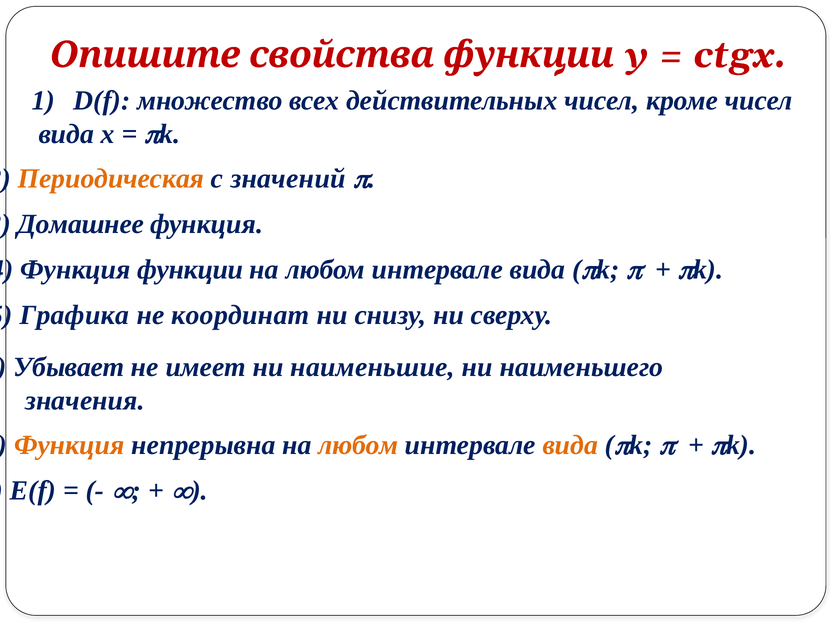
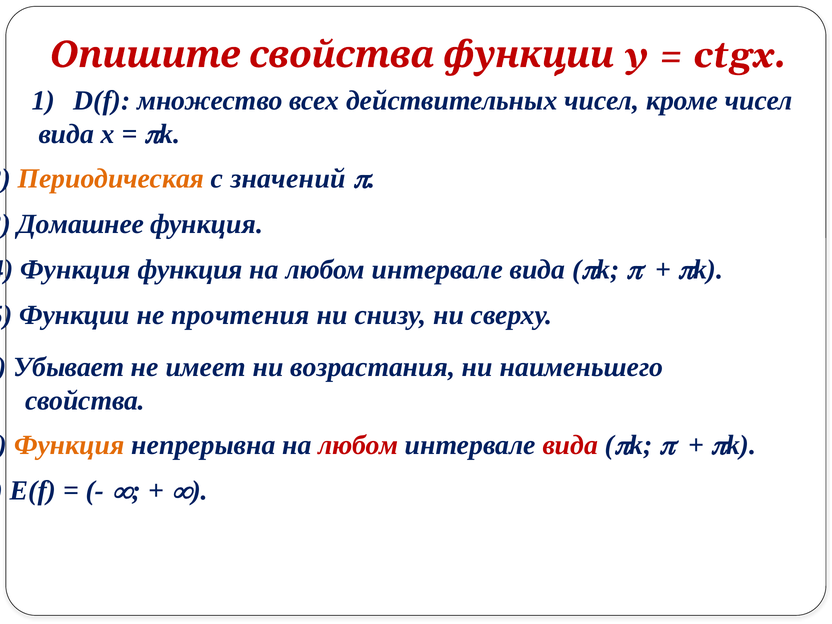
Функция функции: функции -> функция
Графика at (74, 315): Графика -> Функции
координат: координат -> прочтения
наименьшие: наименьшие -> возрастания
значения at (85, 400): значения -> свойства
любом at (358, 445) colour: orange -> red
вида at (570, 445) colour: orange -> red
